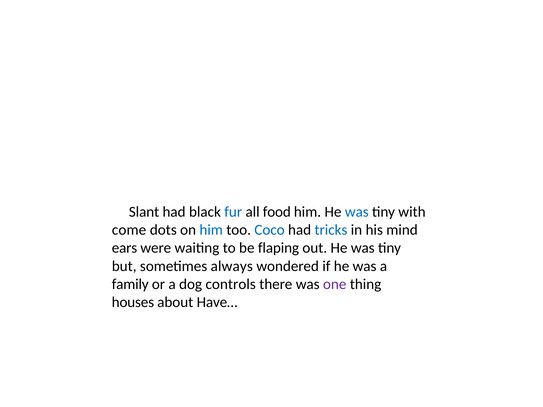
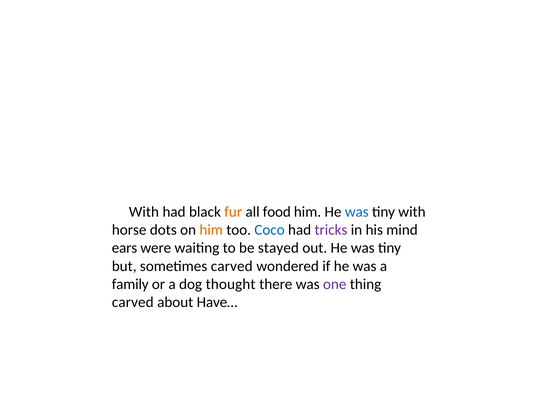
Slant at (144, 212): Slant -> With
fur colour: blue -> orange
come: come -> horse
him at (211, 230) colour: blue -> orange
tricks colour: blue -> purple
flaping: flaping -> stayed
sometimes always: always -> carved
controls: controls -> thought
houses at (133, 302): houses -> carved
